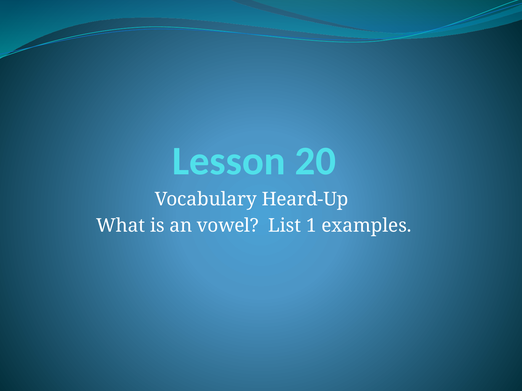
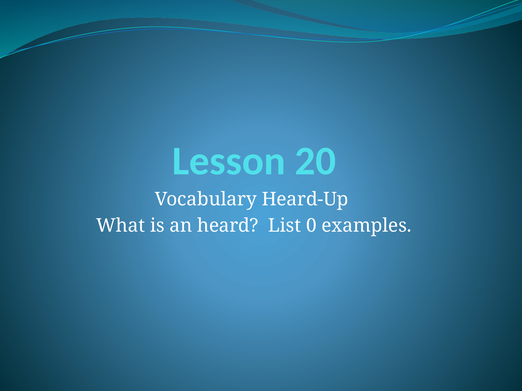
vowel: vowel -> heard
1: 1 -> 0
